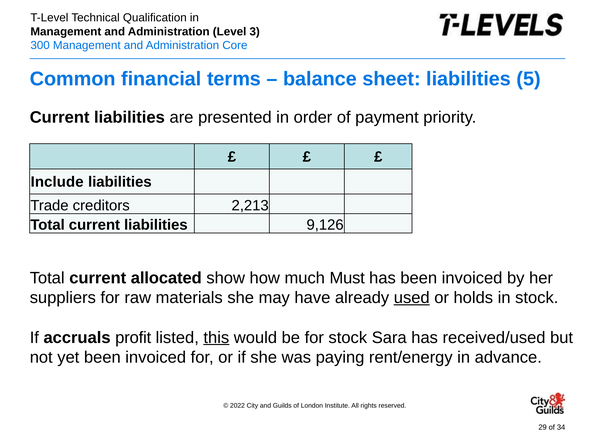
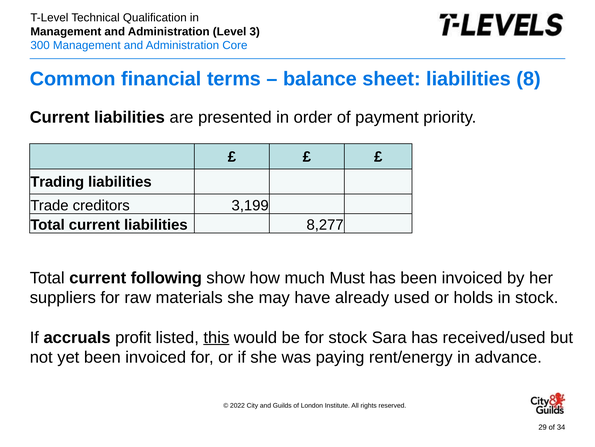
5: 5 -> 8
Include: Include -> Trading
2,213: 2,213 -> 3,199
9,126: 9,126 -> 8,277
allocated: allocated -> following
used underline: present -> none
